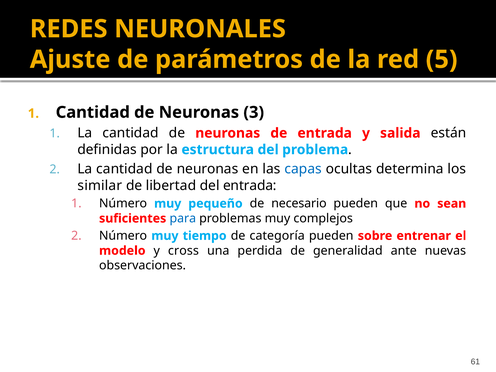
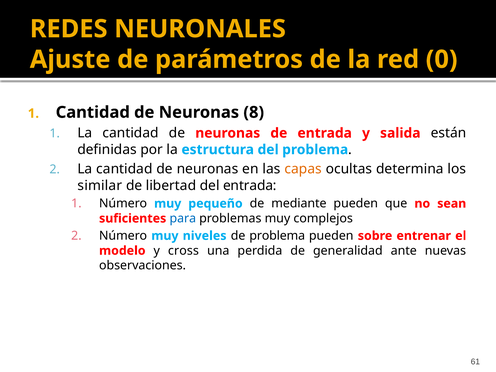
5: 5 -> 0
3: 3 -> 8
capas colour: blue -> orange
necesario: necesario -> mediante
tiempo: tiempo -> niveles
de categoría: categoría -> problema
